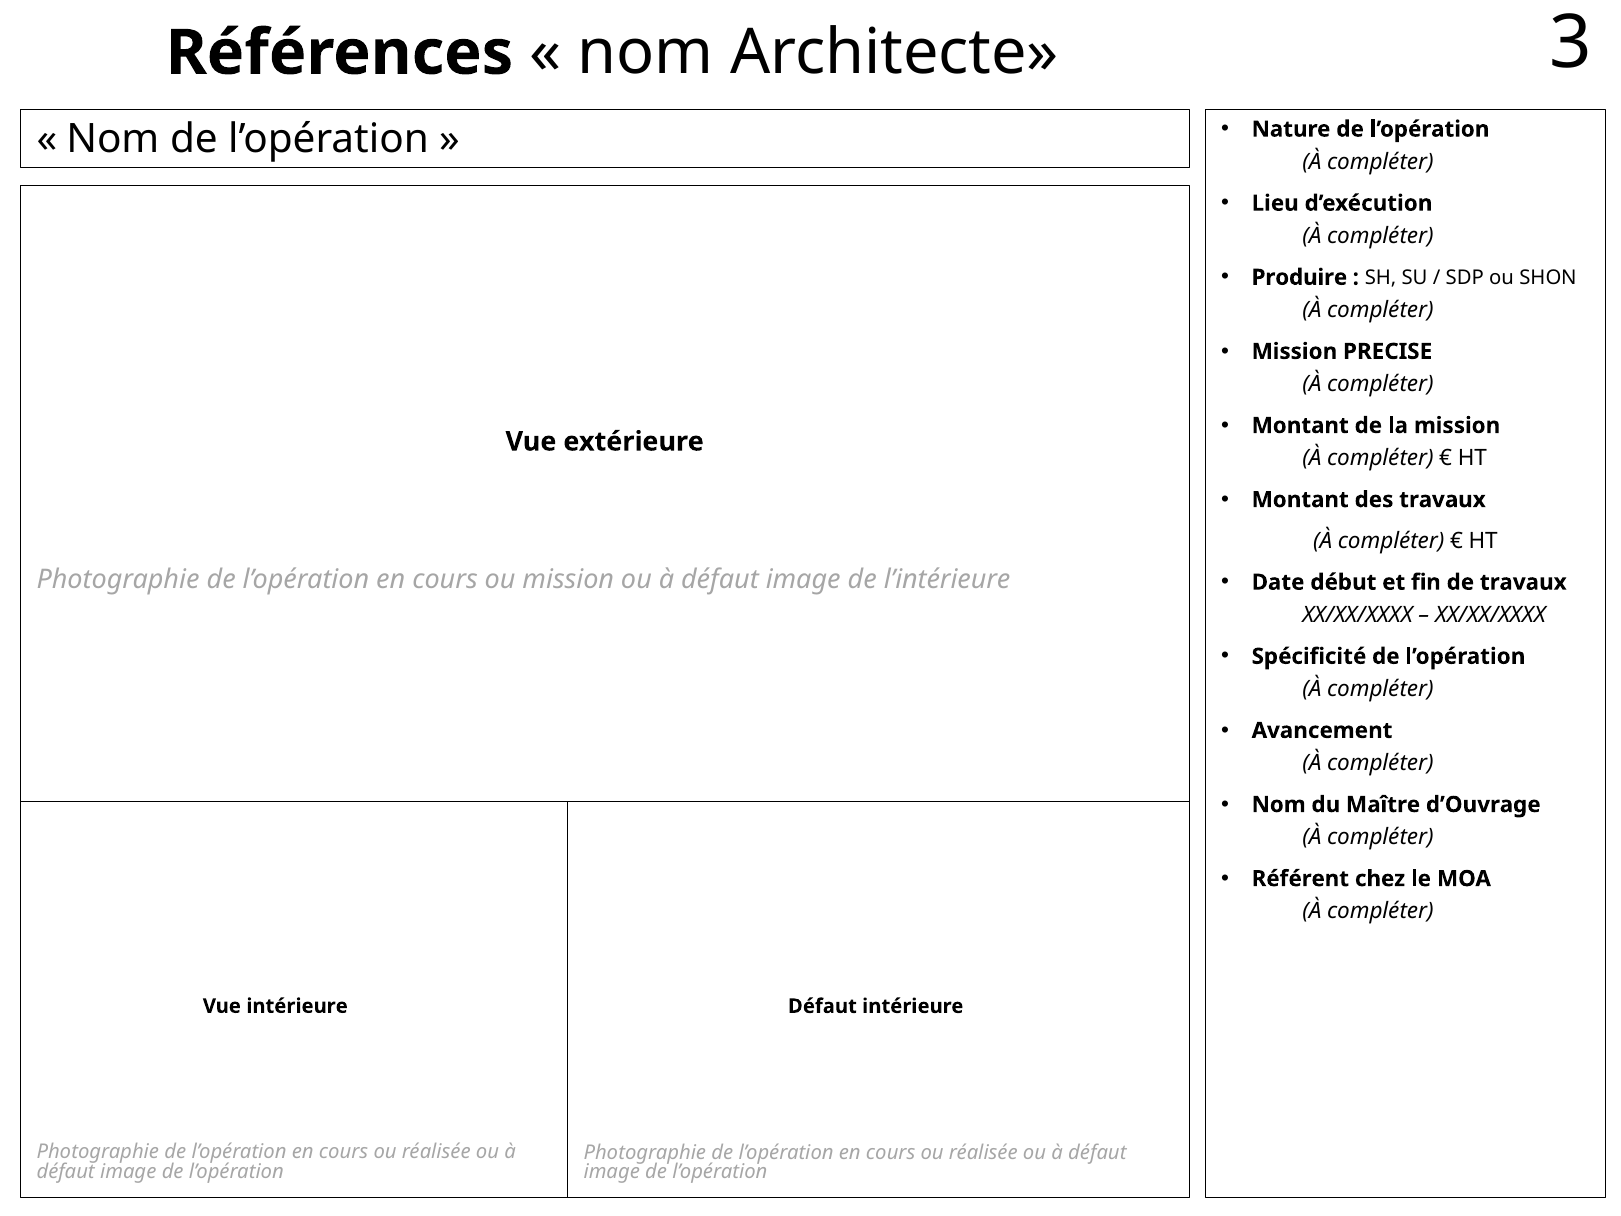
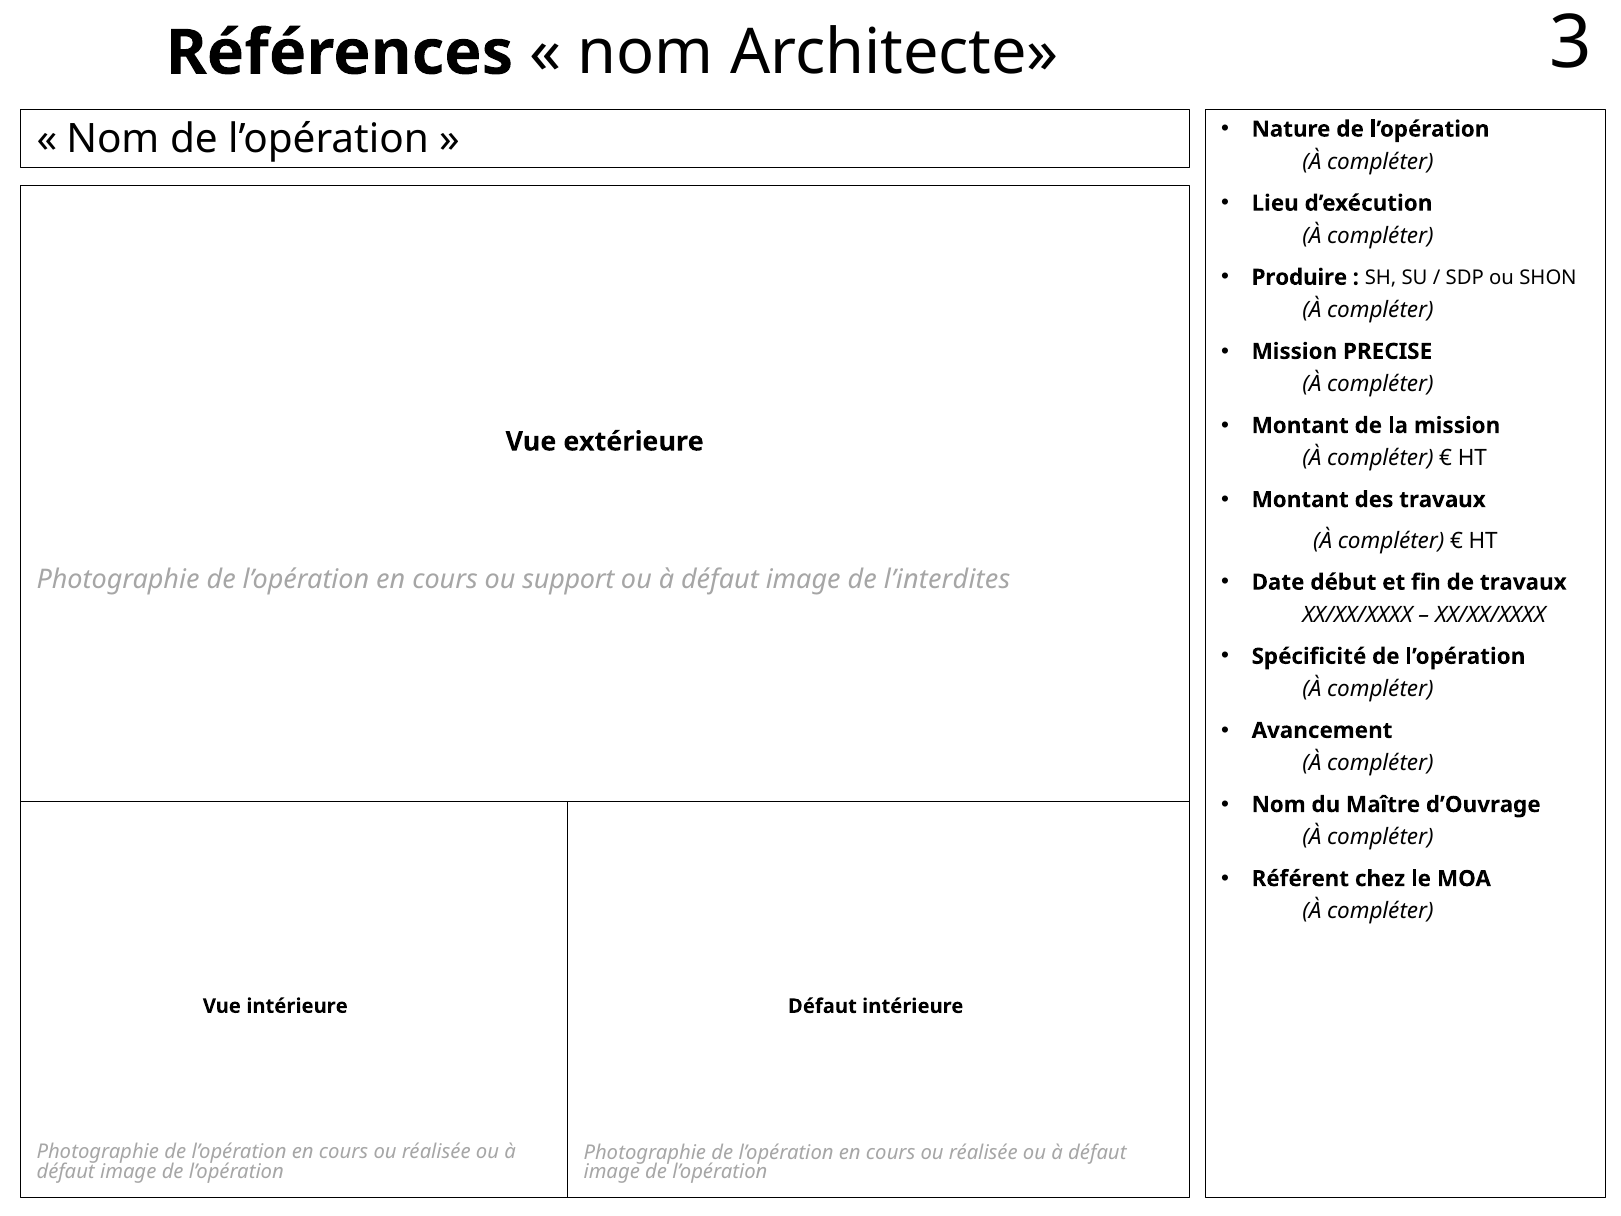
ou mission: mission -> support
l’intérieure: l’intérieure -> l’interdites
